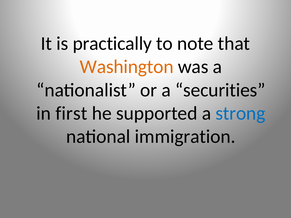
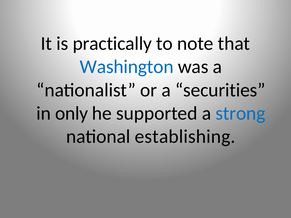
Washington colour: orange -> blue
first: first -> only
immigration: immigration -> establishing
